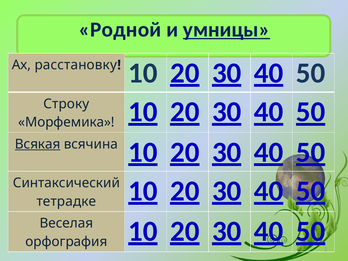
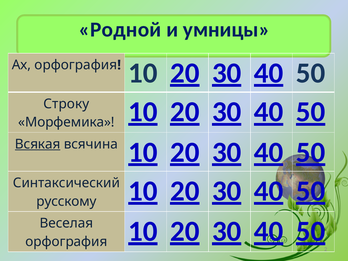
умницы underline: present -> none
Ах расстановку: расстановку -> орфография
тетрадке: тетрадке -> русскому
